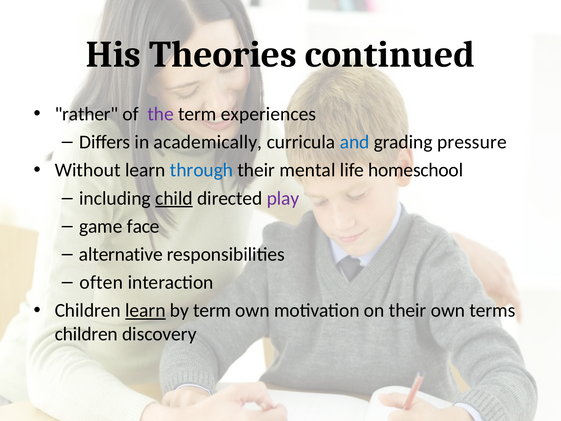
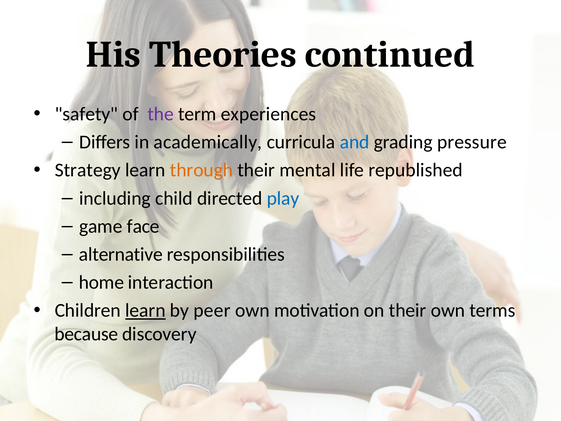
rather: rather -> safety
Without: Without -> Strategy
through colour: blue -> orange
homeschool: homeschool -> republished
child underline: present -> none
play colour: purple -> blue
often: often -> home
by term: term -> peer
children at (86, 334): children -> because
